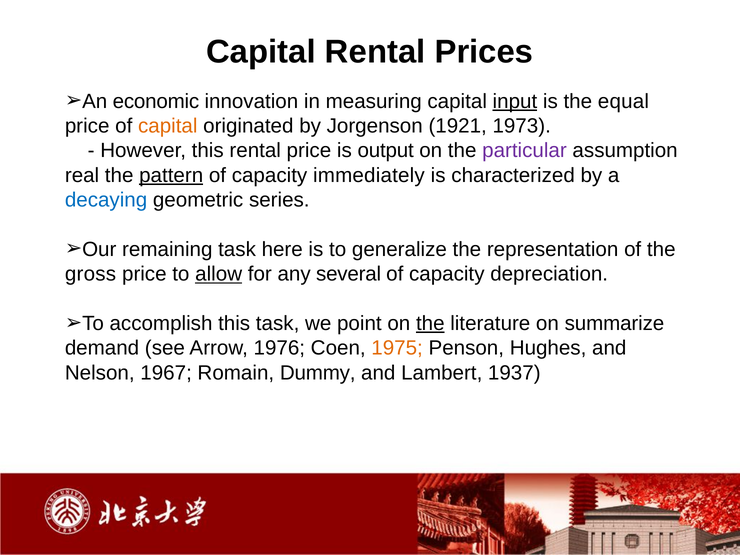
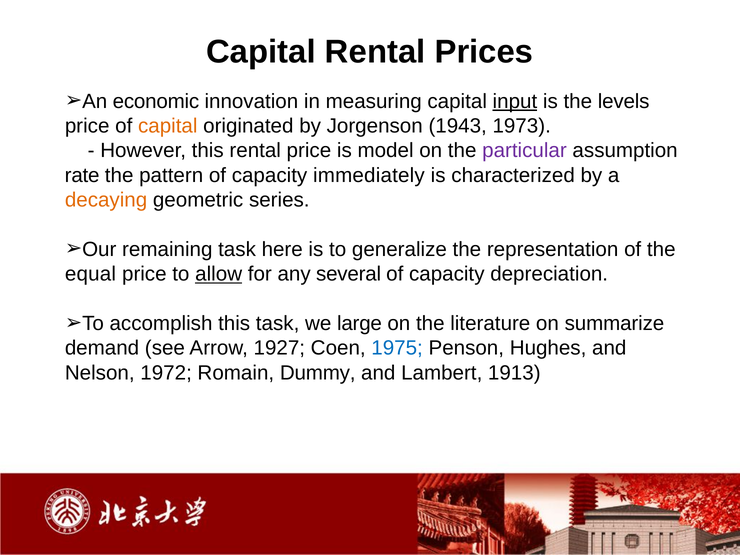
equal: equal -> levels
1921: 1921 -> 1943
output: output -> model
real: real -> rate
pattern underline: present -> none
decaying colour: blue -> orange
gross: gross -> equal
point: point -> large
the at (430, 323) underline: present -> none
1976: 1976 -> 1927
1975 colour: orange -> blue
1967: 1967 -> 1972
1937: 1937 -> 1913
